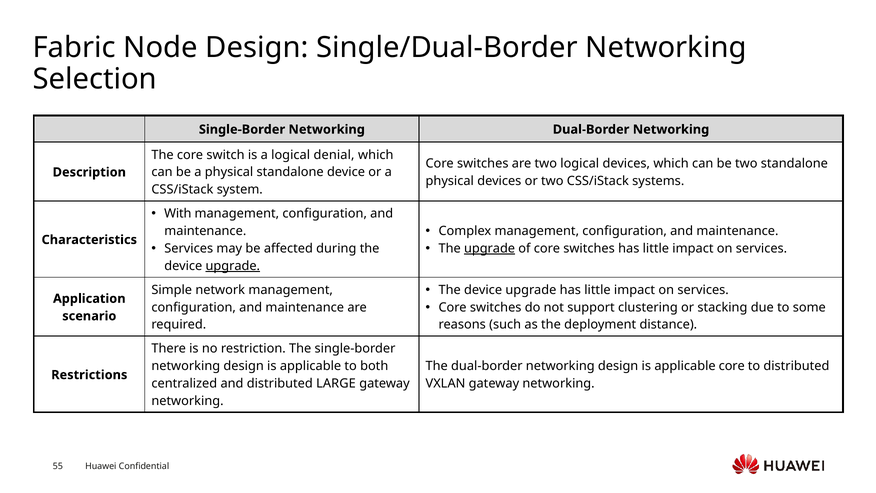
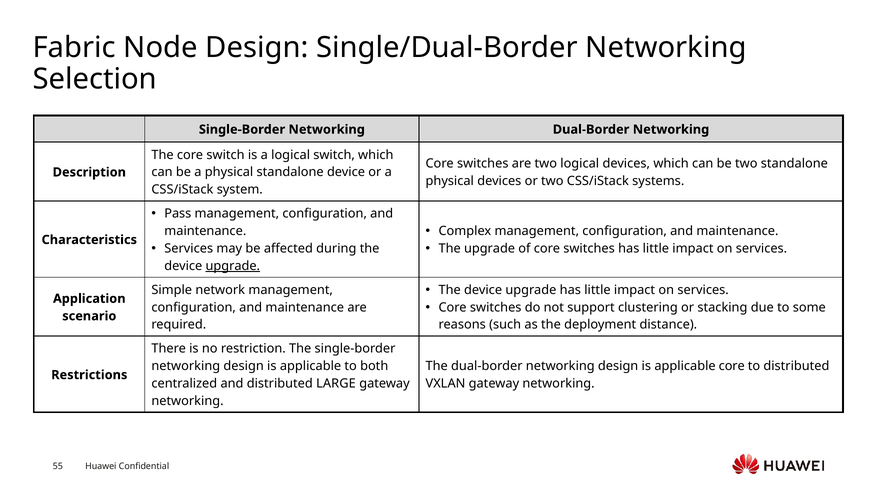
logical denial: denial -> switch
With: With -> Pass
upgrade at (490, 248) underline: present -> none
